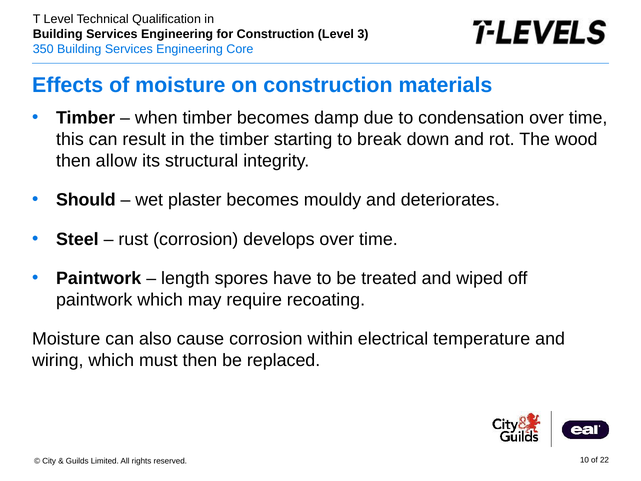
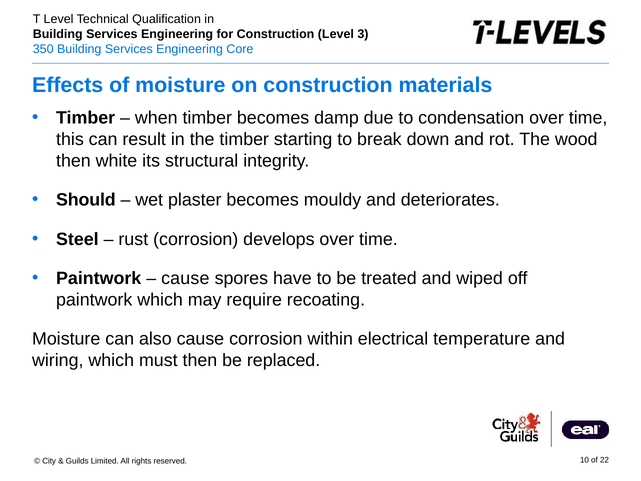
allow: allow -> white
length at (185, 278): length -> cause
